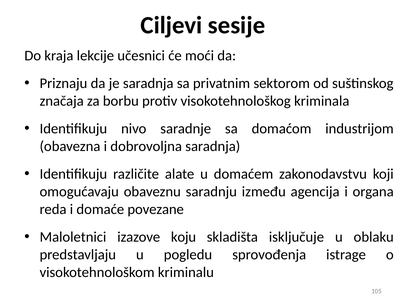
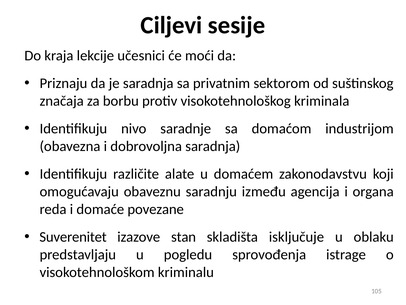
Maloletnici: Maloletnici -> Suverenitet
koju: koju -> stan
